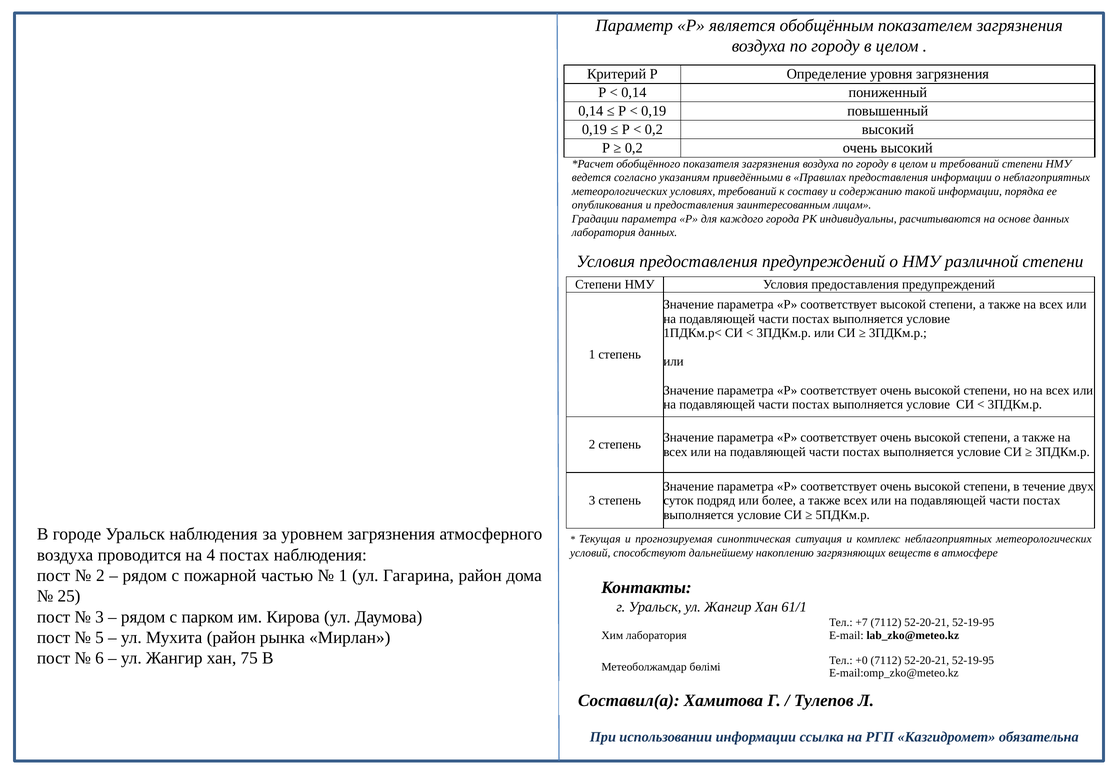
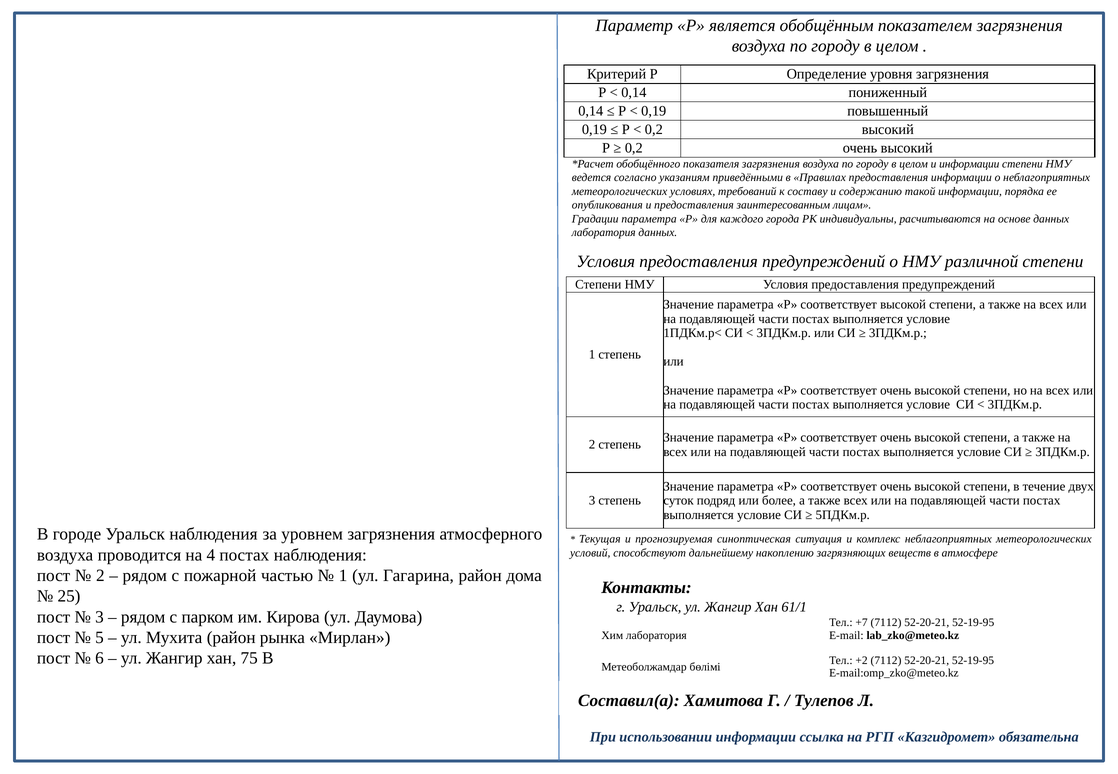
и требований: требований -> информации
+0: +0 -> +2
